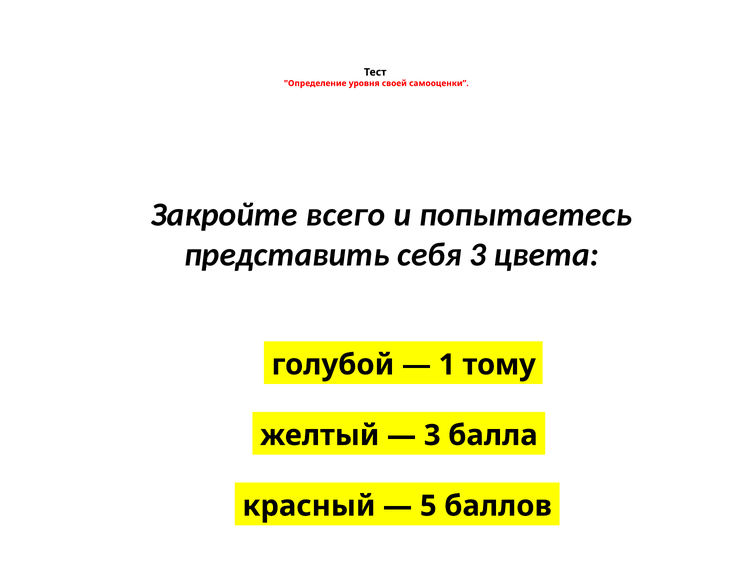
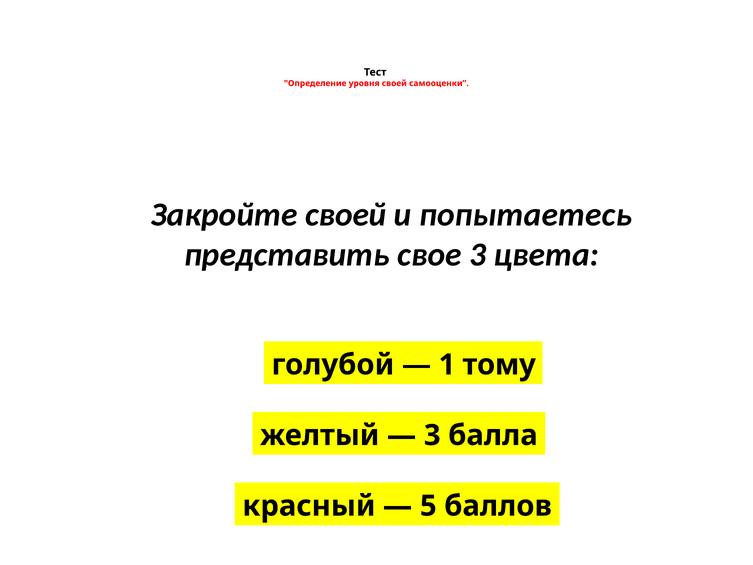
Закройте всего: всего -> своей
себя: себя -> свое
